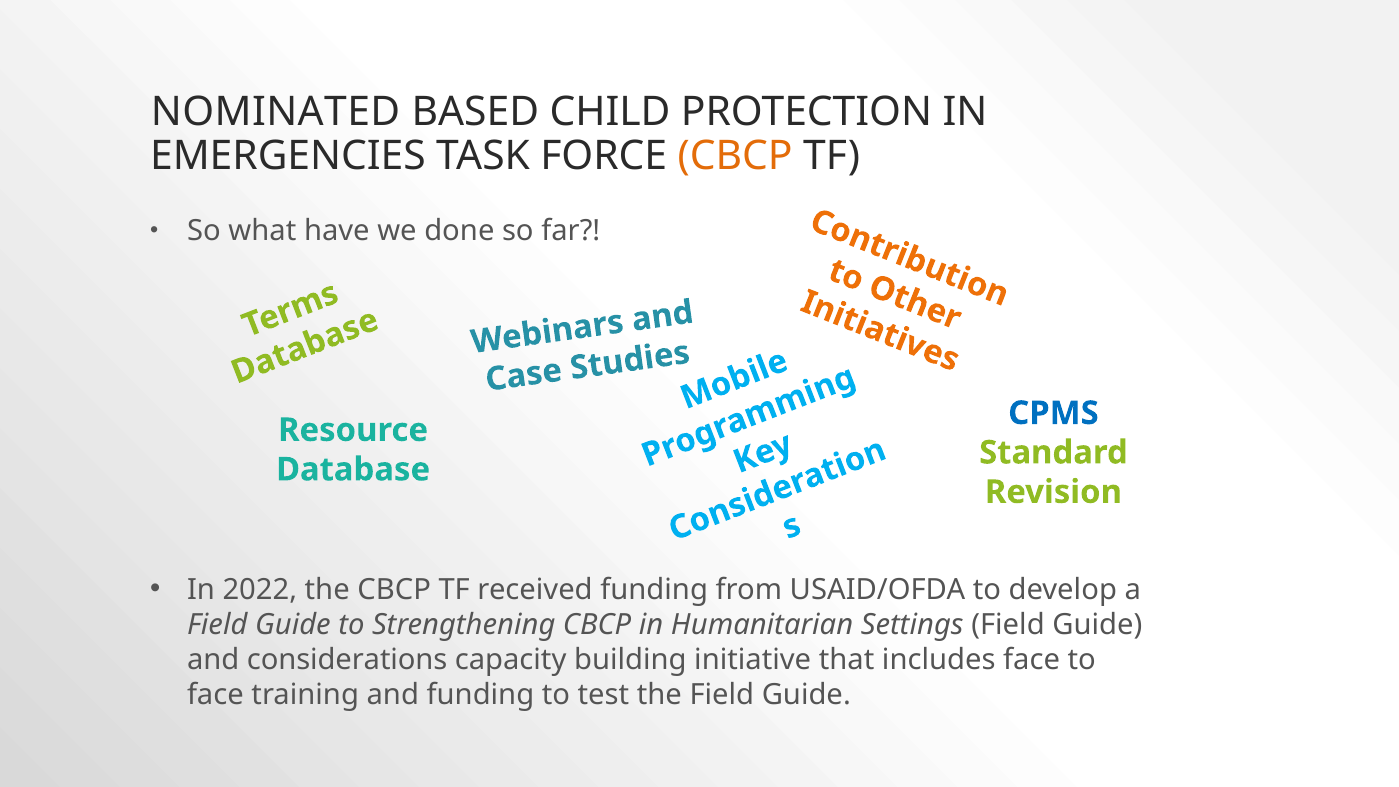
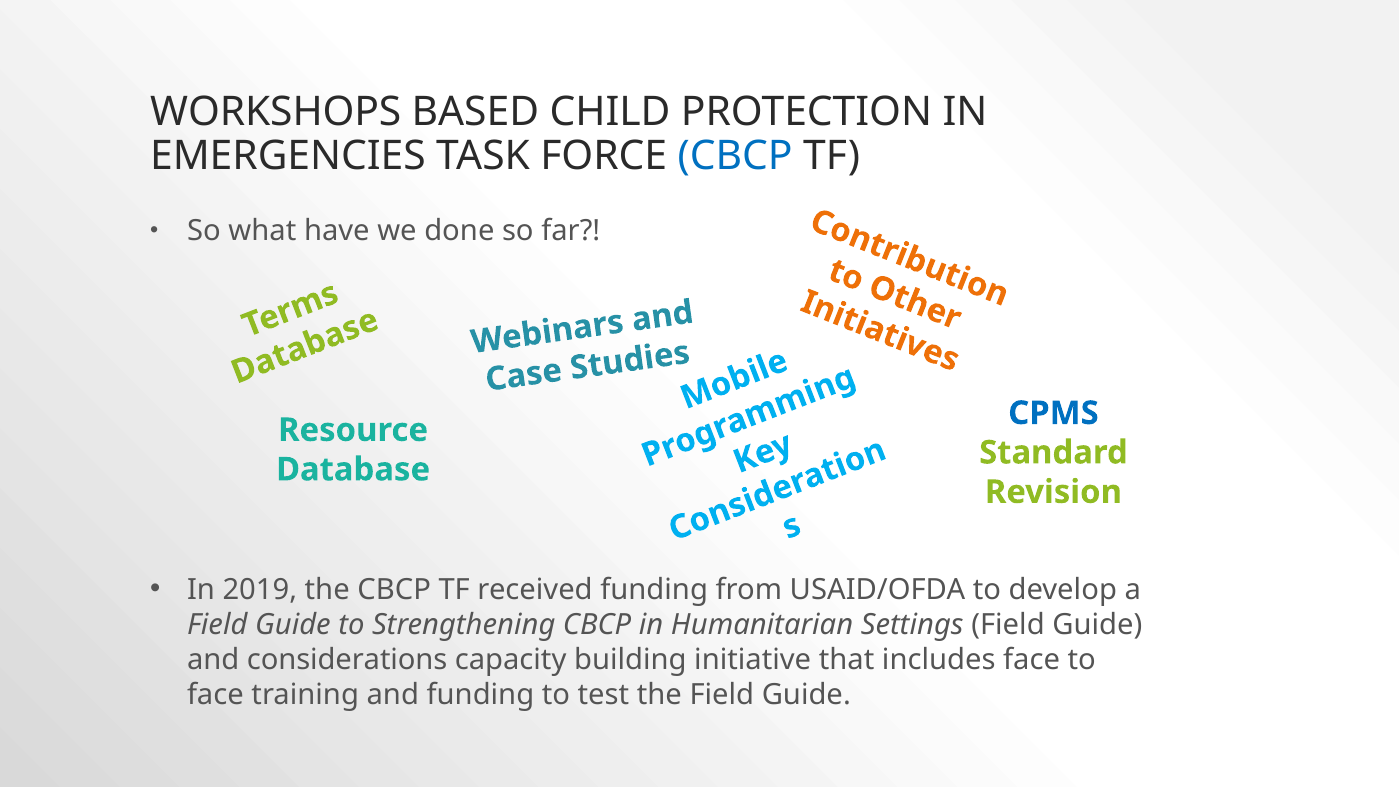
NOMINATED: NOMINATED -> WORKSHOPS
CBCP at (735, 156) colour: orange -> blue
2022: 2022 -> 2019
